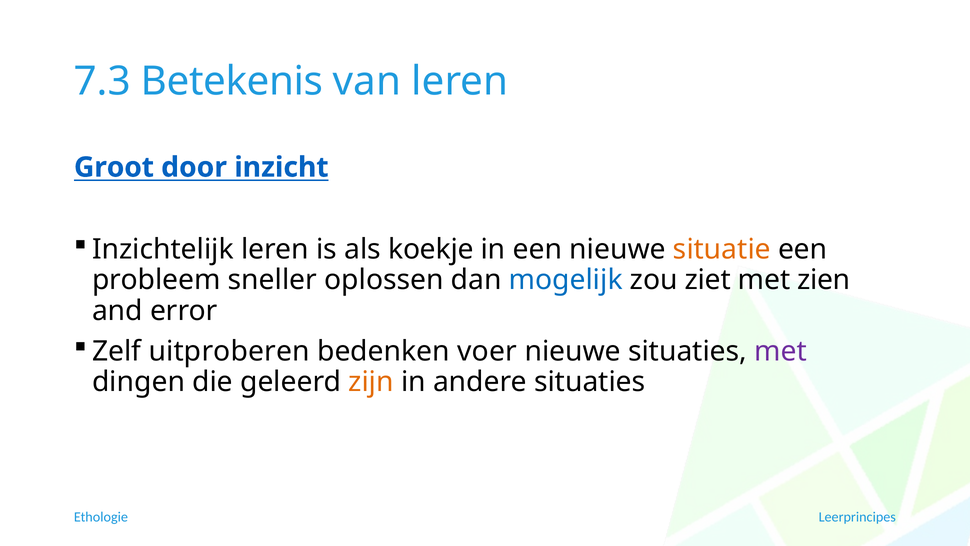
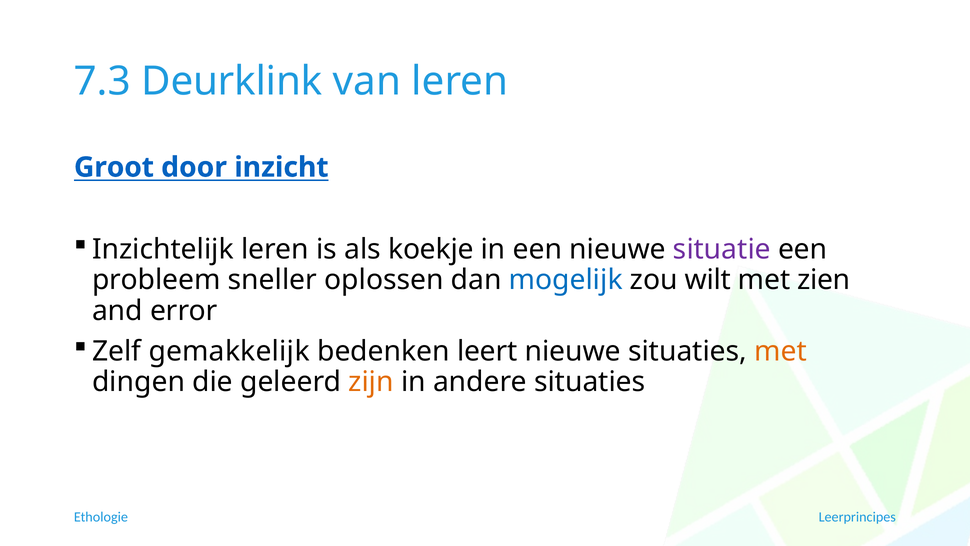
Betekenis: Betekenis -> Deurklink
situatie colour: orange -> purple
ziet: ziet -> wilt
uitproberen: uitproberen -> gemakkelijk
voer: voer -> leert
met at (781, 351) colour: purple -> orange
